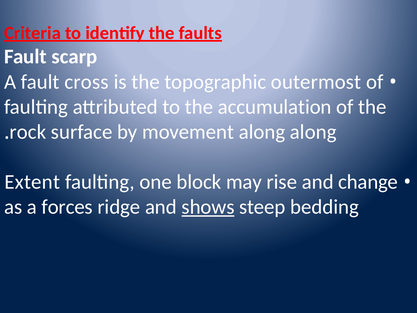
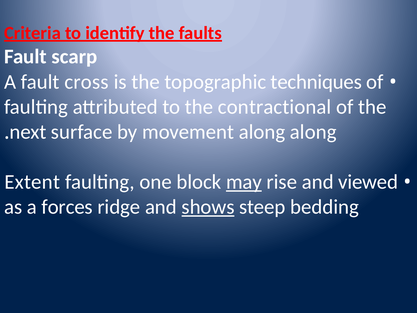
outermost: outermost -> techniques
accumulation: accumulation -> contractional
rock: rock -> next
may underline: none -> present
change: change -> viewed
